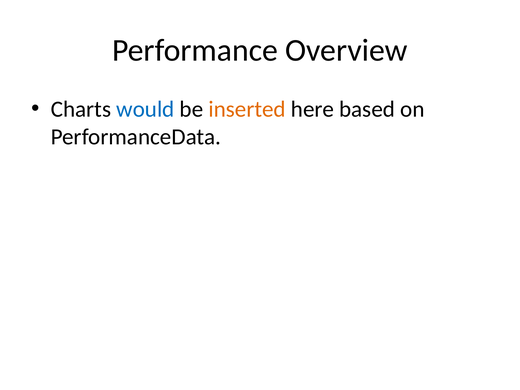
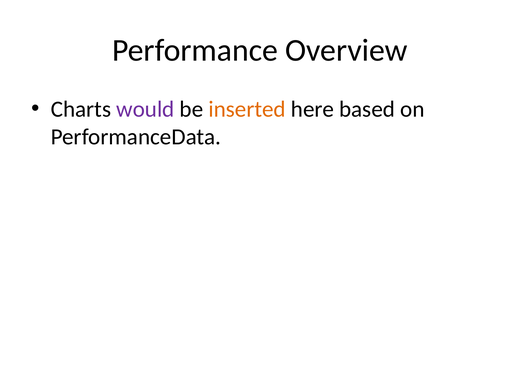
would colour: blue -> purple
